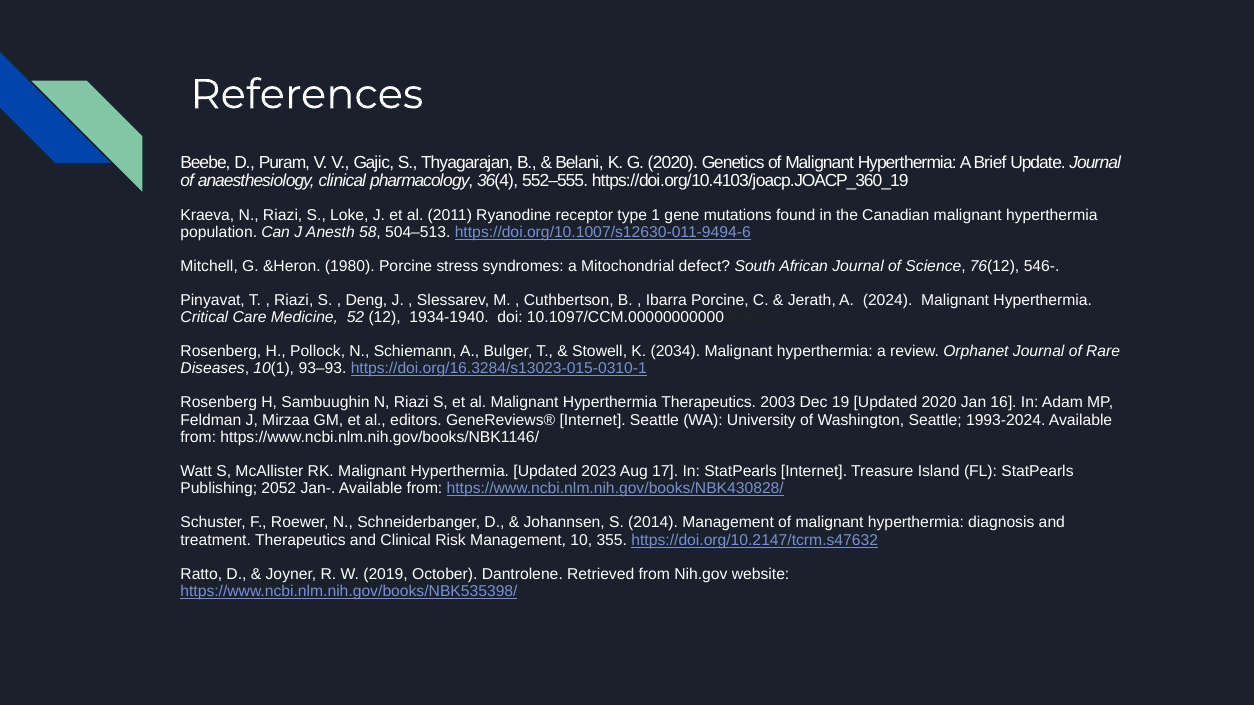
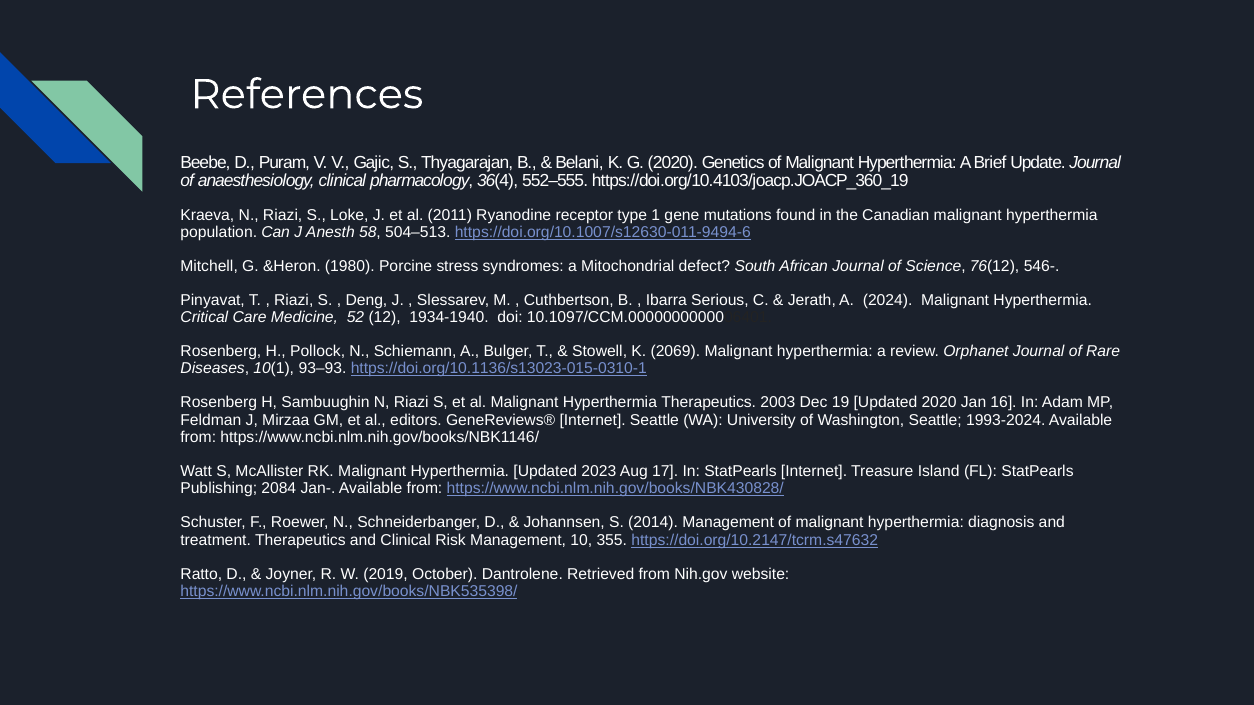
Ibarra Porcine: Porcine -> Serious
2034: 2034 -> 2069
https://doi.org/16.3284/s13023-015-0310-1: https://doi.org/16.3284/s13023-015-0310-1 -> https://doi.org/10.1136/s13023-015-0310-1
2052: 2052 -> 2084
